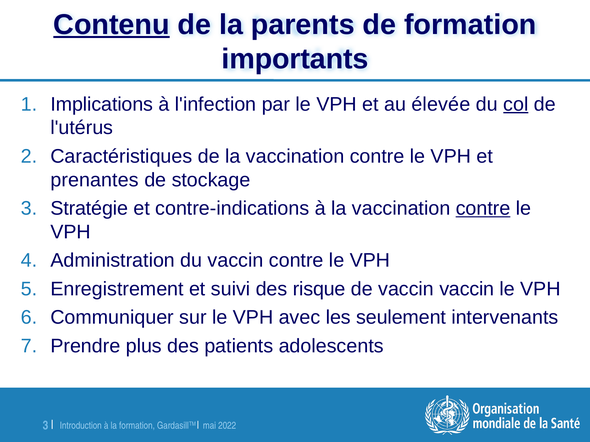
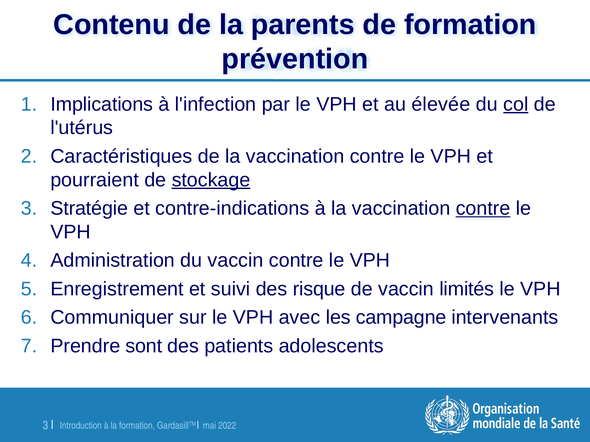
Contenu underline: present -> none
importants: importants -> prévention
prenantes: prenantes -> pourraient
stockage underline: none -> present
vaccin vaccin: vaccin -> limités
seulement: seulement -> campagne
plus: plus -> sont
